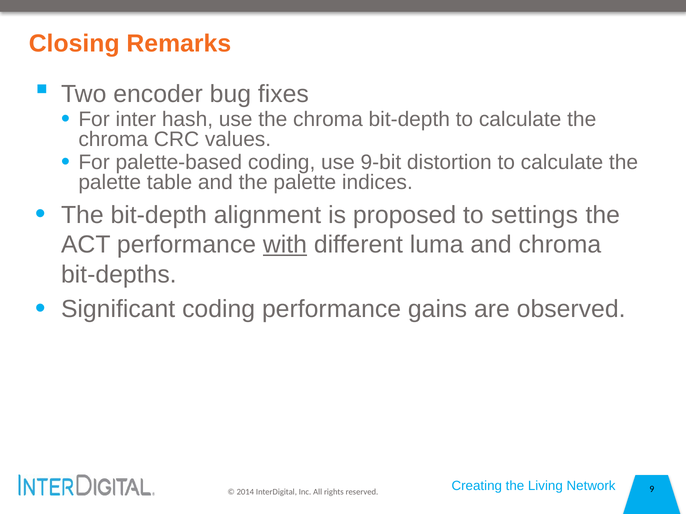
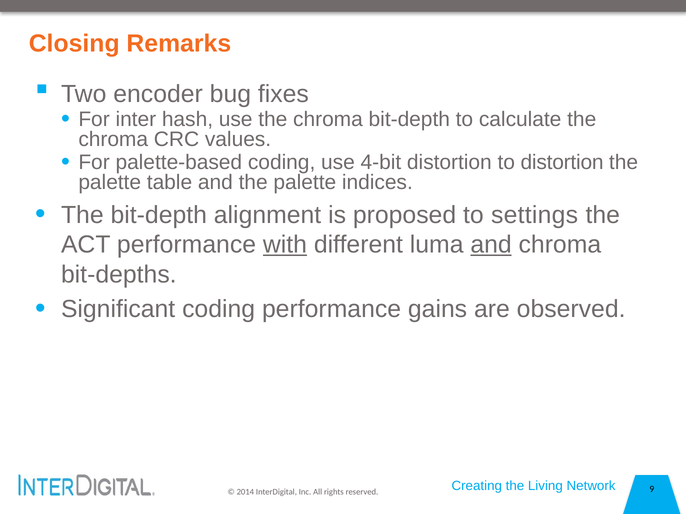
9-bit: 9-bit -> 4-bit
distortion to calculate: calculate -> distortion
and at (491, 245) underline: none -> present
